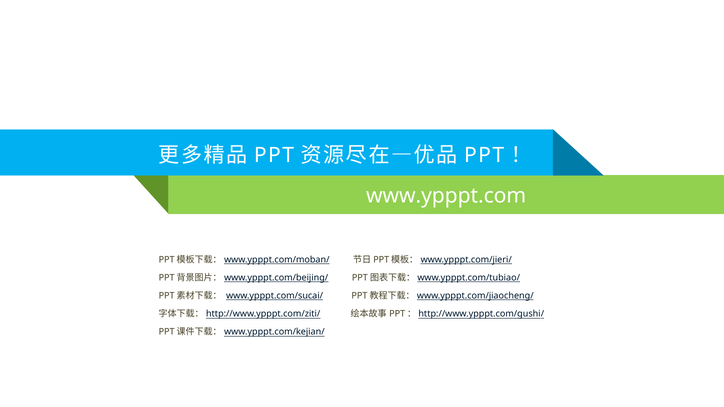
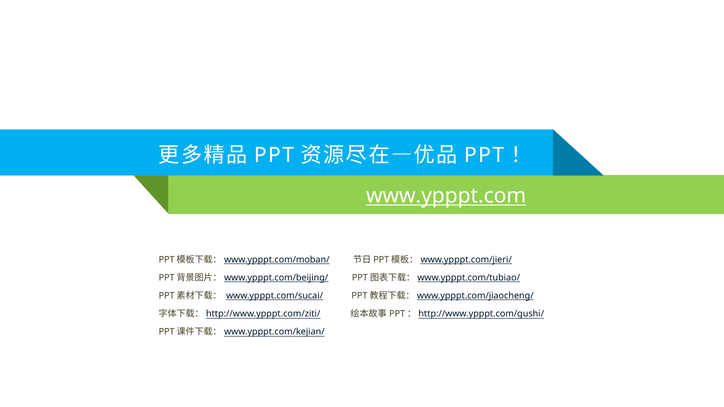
www.ypppt.com underline: none -> present
